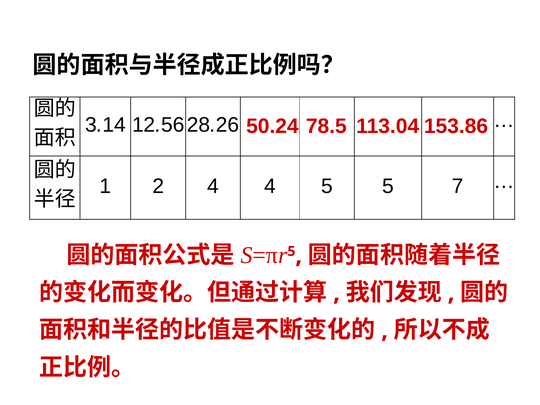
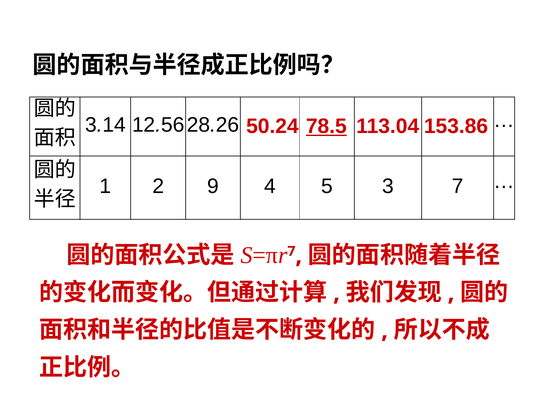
78.5 underline: none -> present
2 4: 4 -> 9
5 5: 5 -> 3
5 at (291, 251): 5 -> 7
